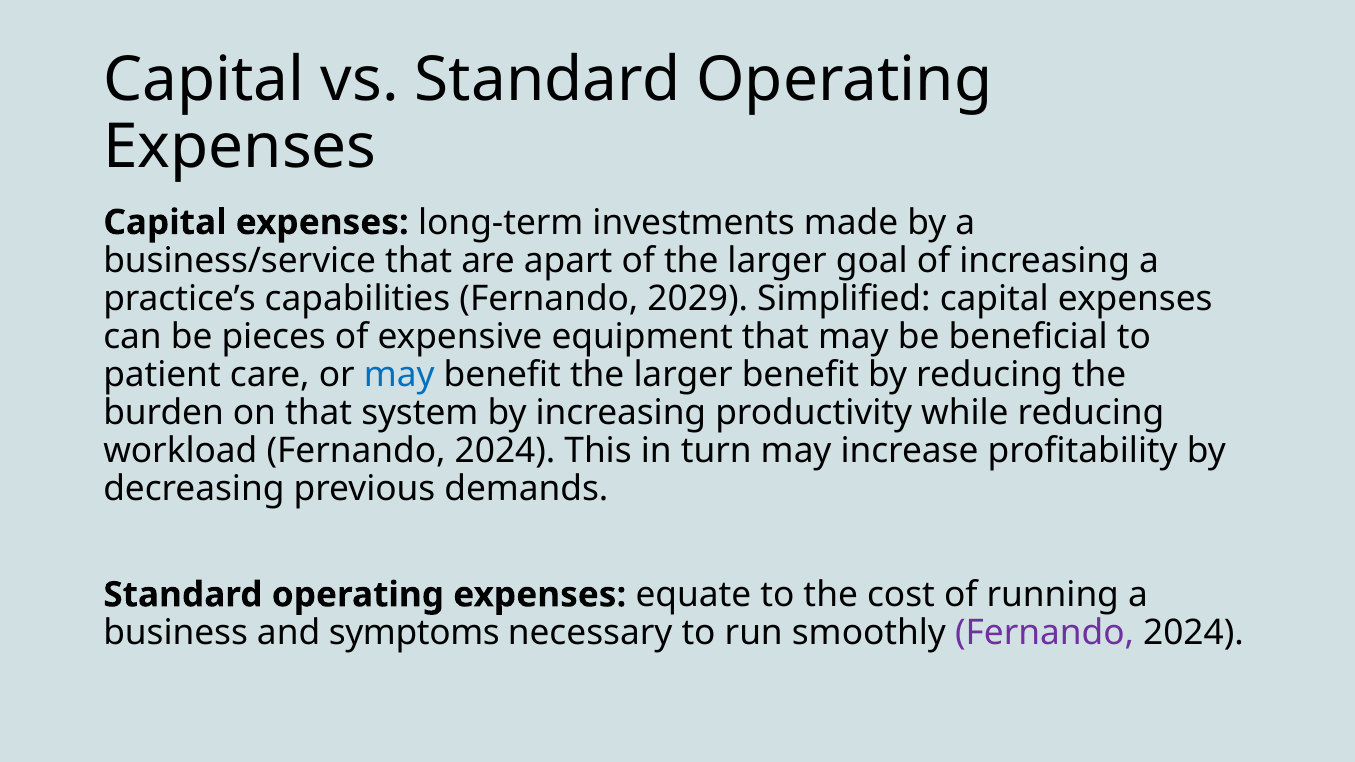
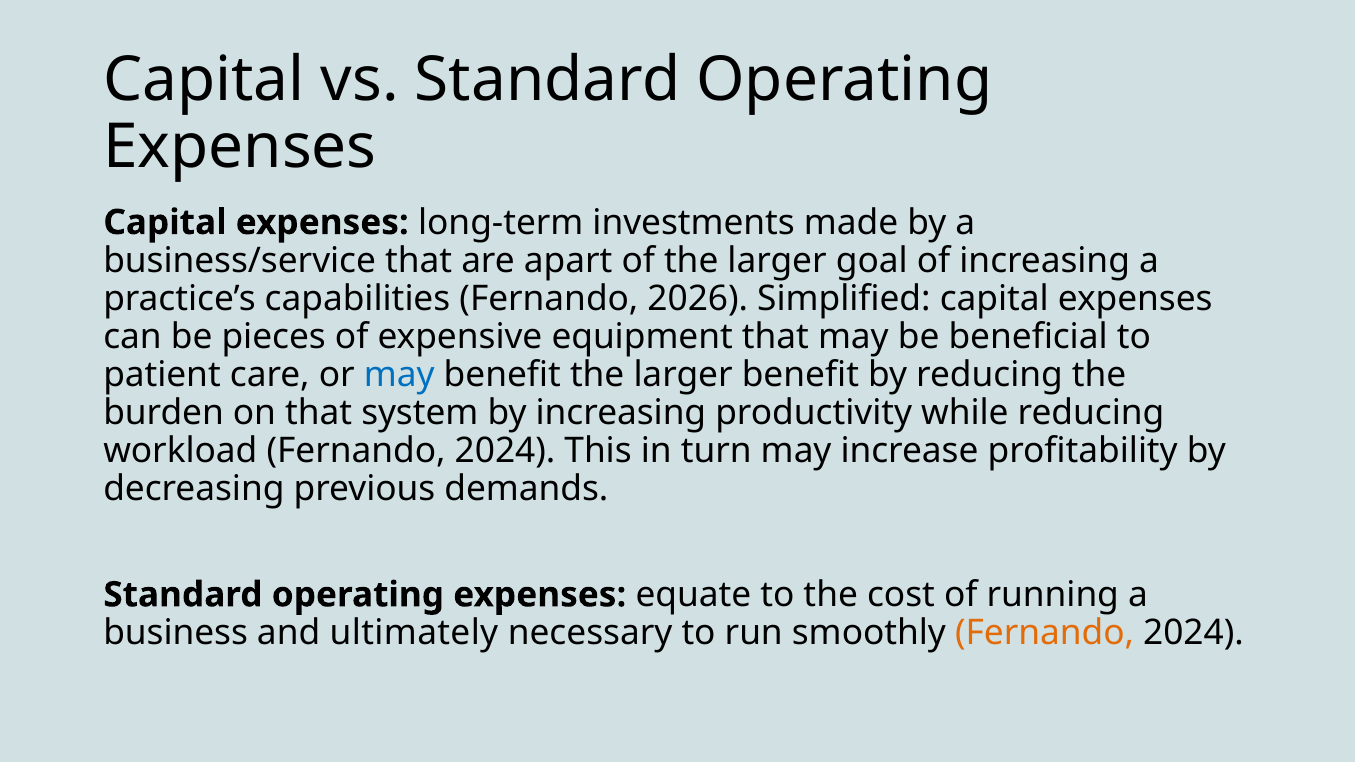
2029: 2029 -> 2026
symptoms: symptoms -> ultimately
Fernando at (1045, 633) colour: purple -> orange
